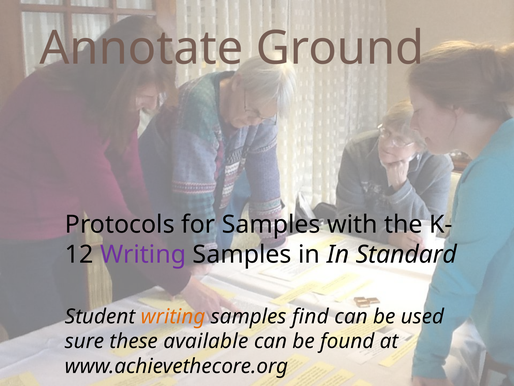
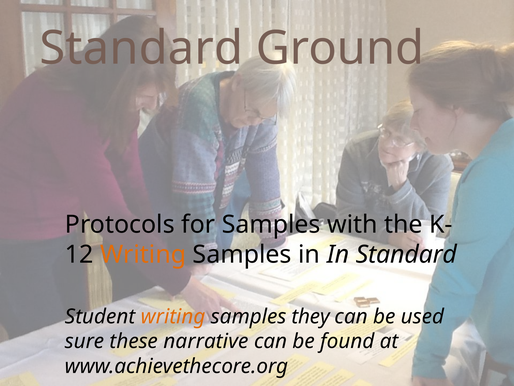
Annotate at (141, 48): Annotate -> Standard
Writing at (143, 254) colour: purple -> orange
find: find -> they
available: available -> narrative
